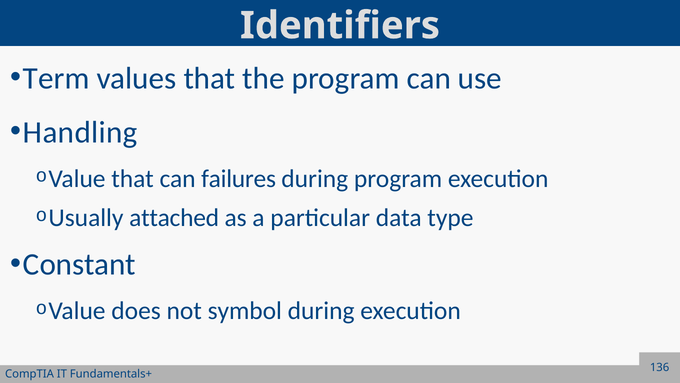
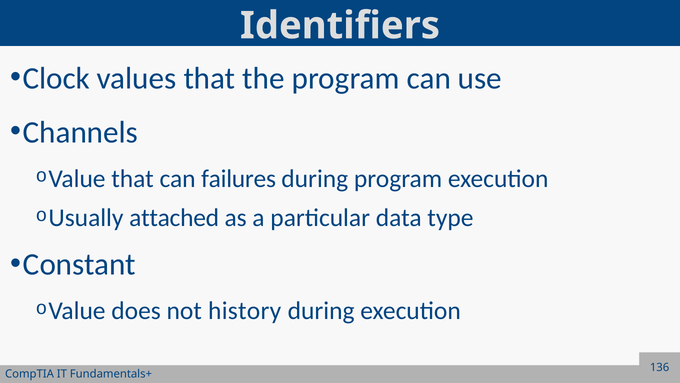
Term: Term -> Clock
Handling: Handling -> Channels
symbol: symbol -> history
